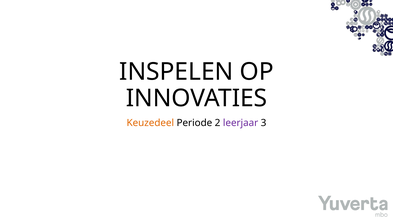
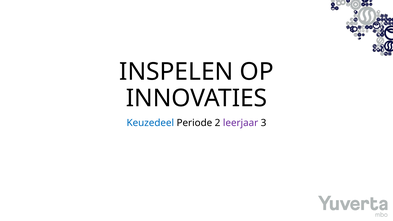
Keuzedeel colour: orange -> blue
